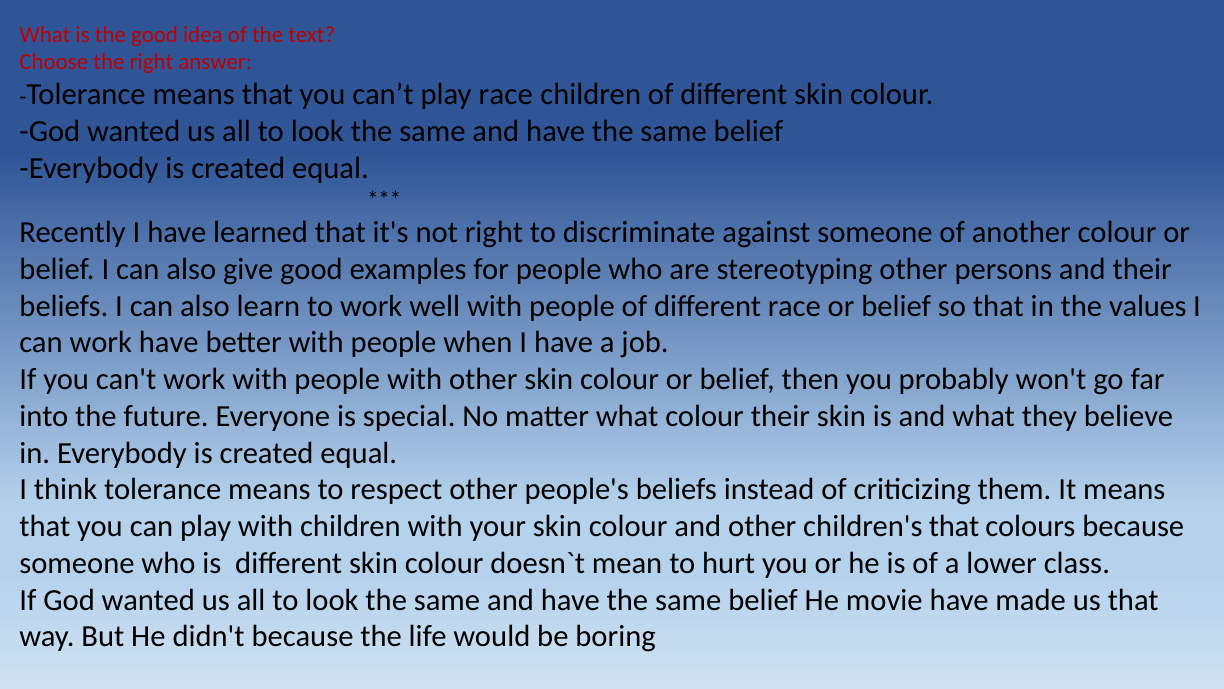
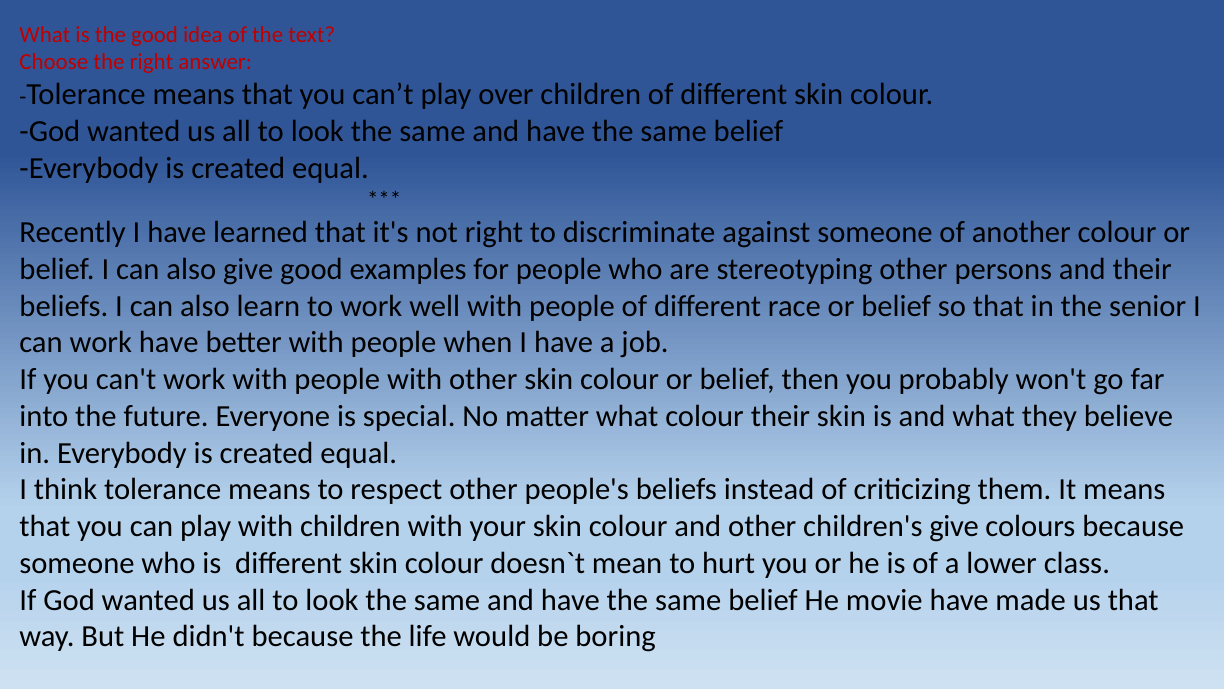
play race: race -> over
values: values -> senior
children's that: that -> give
